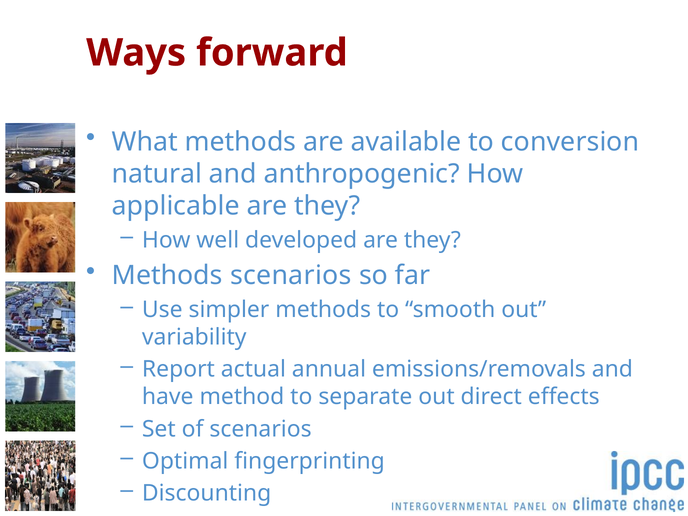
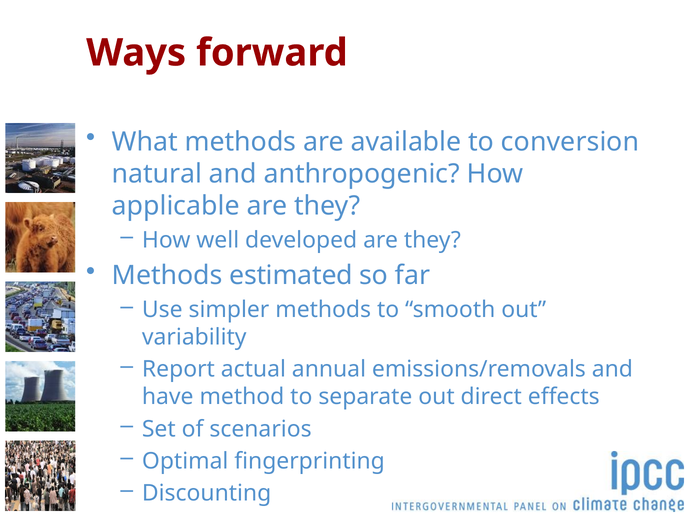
Methods scenarios: scenarios -> estimated
